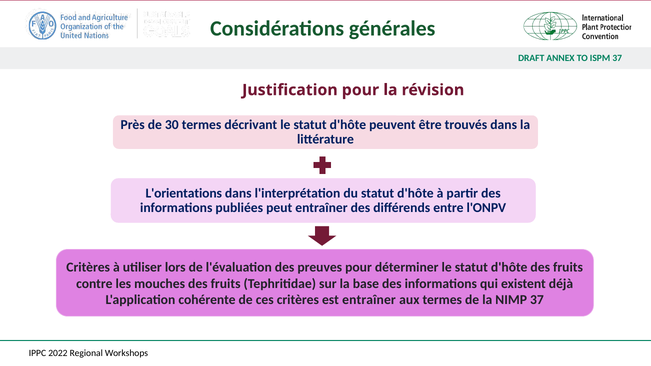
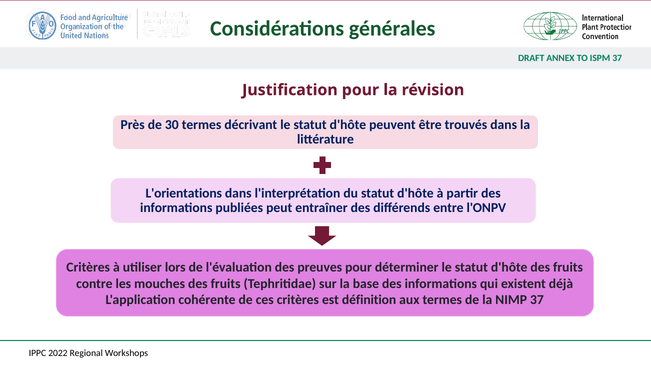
est entraîner: entraîner -> définition
